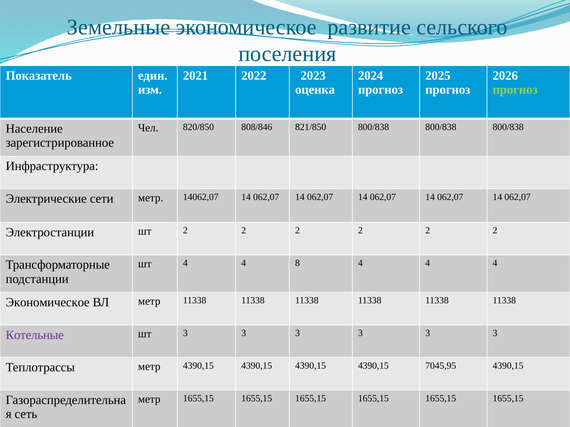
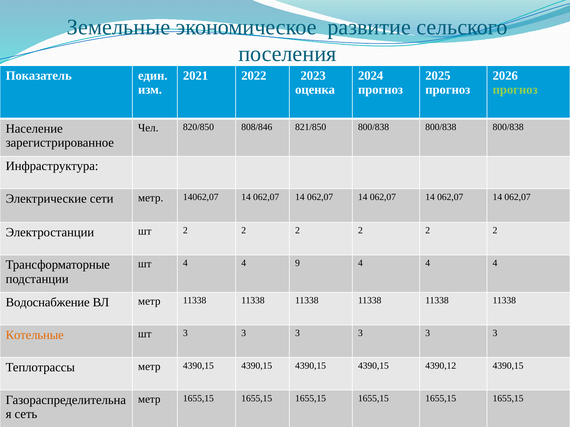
8: 8 -> 9
Экономическое at (48, 303): Экономическое -> Водоснабжение
Котельные colour: purple -> orange
7045,95: 7045,95 -> 4390,12
